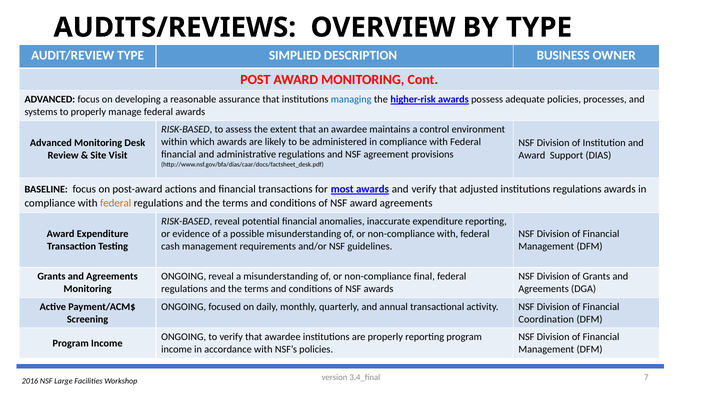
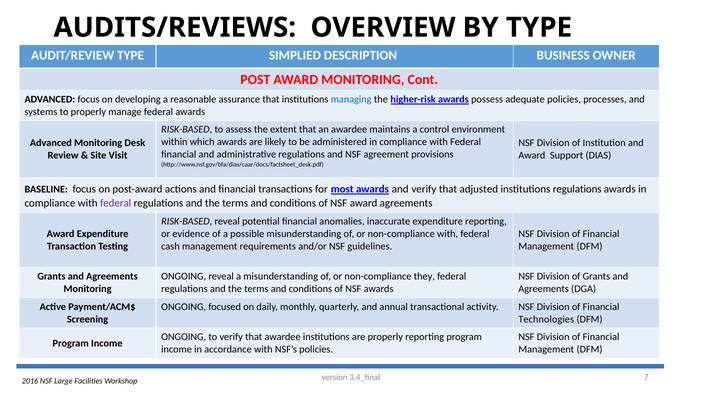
federal at (116, 203) colour: orange -> purple
final: final -> they
Coordination: Coordination -> Technologies
